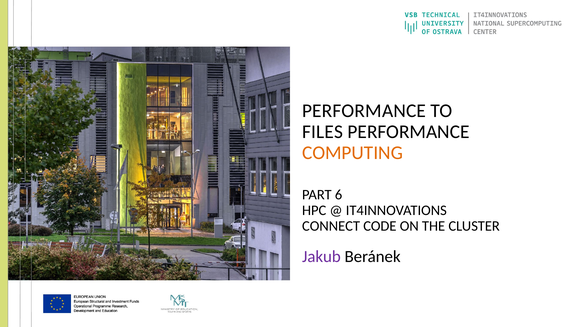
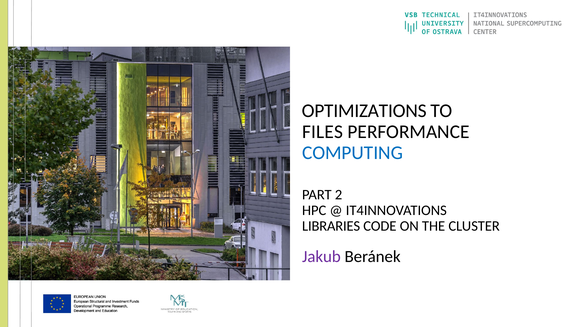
PERFORMANCE at (364, 111): PERFORMANCE -> OPTIMIZATIONS
COMPUTING colour: orange -> blue
6: 6 -> 2
CONNECT: CONNECT -> LIBRARIES
